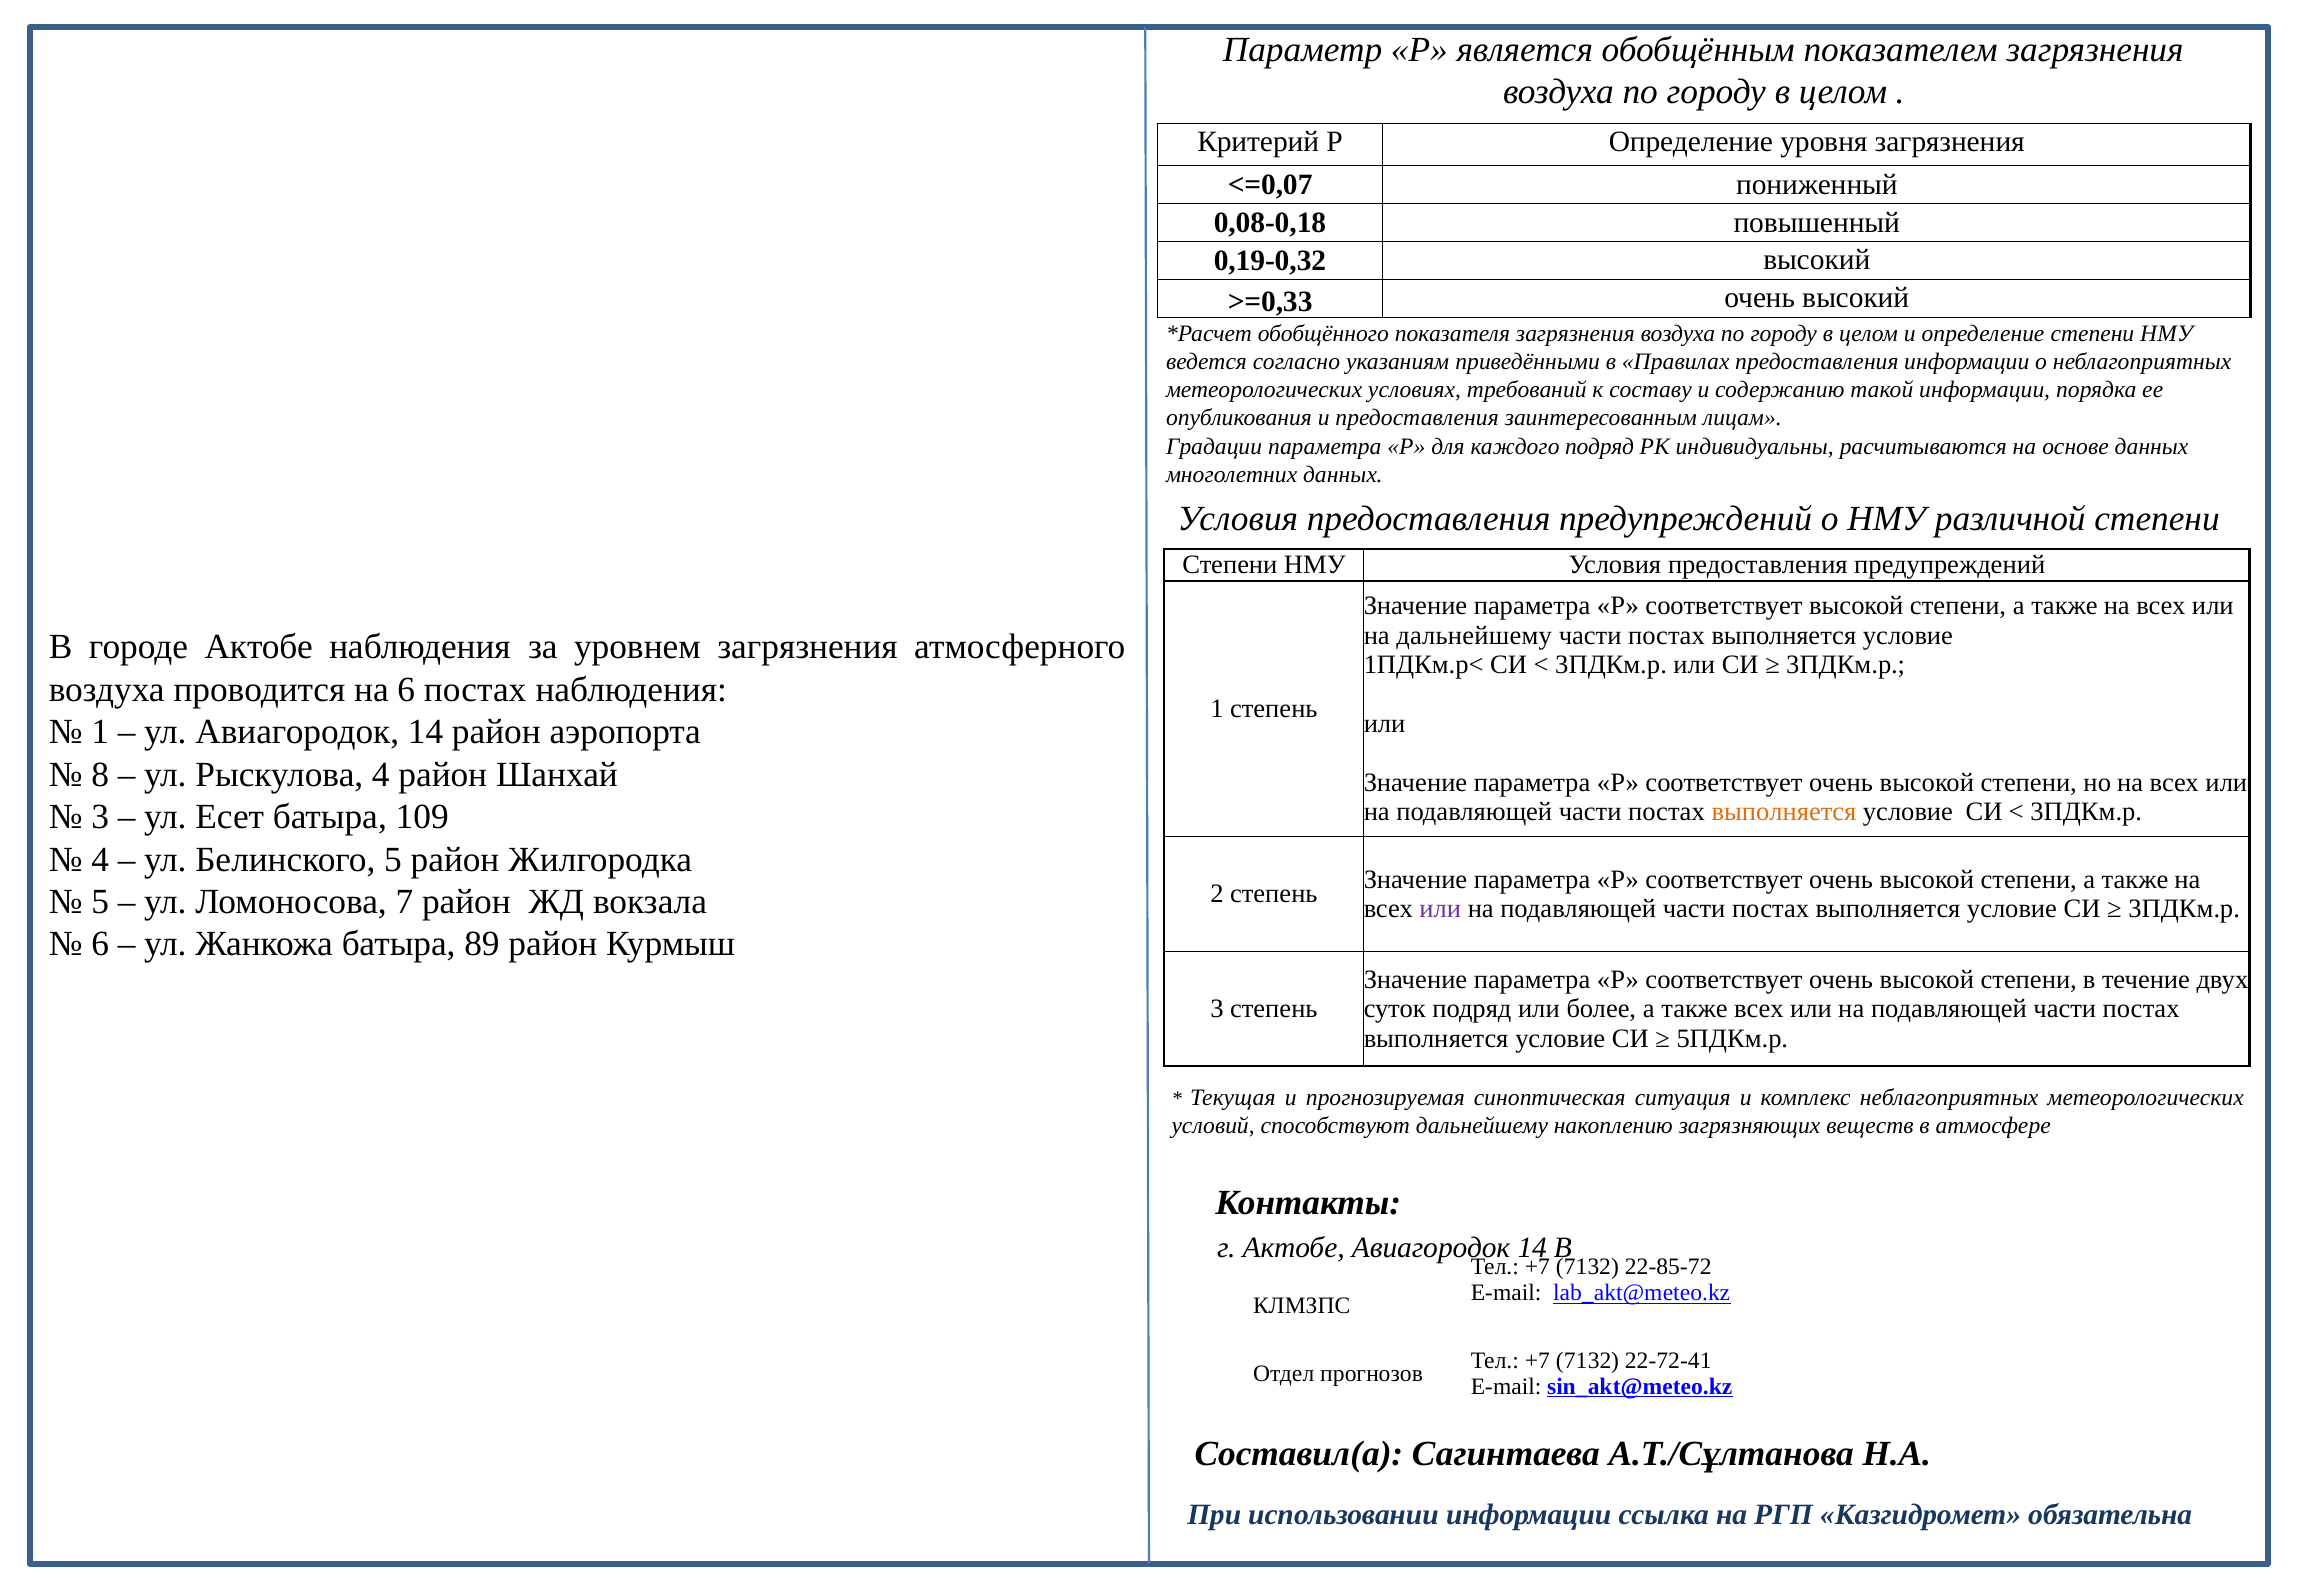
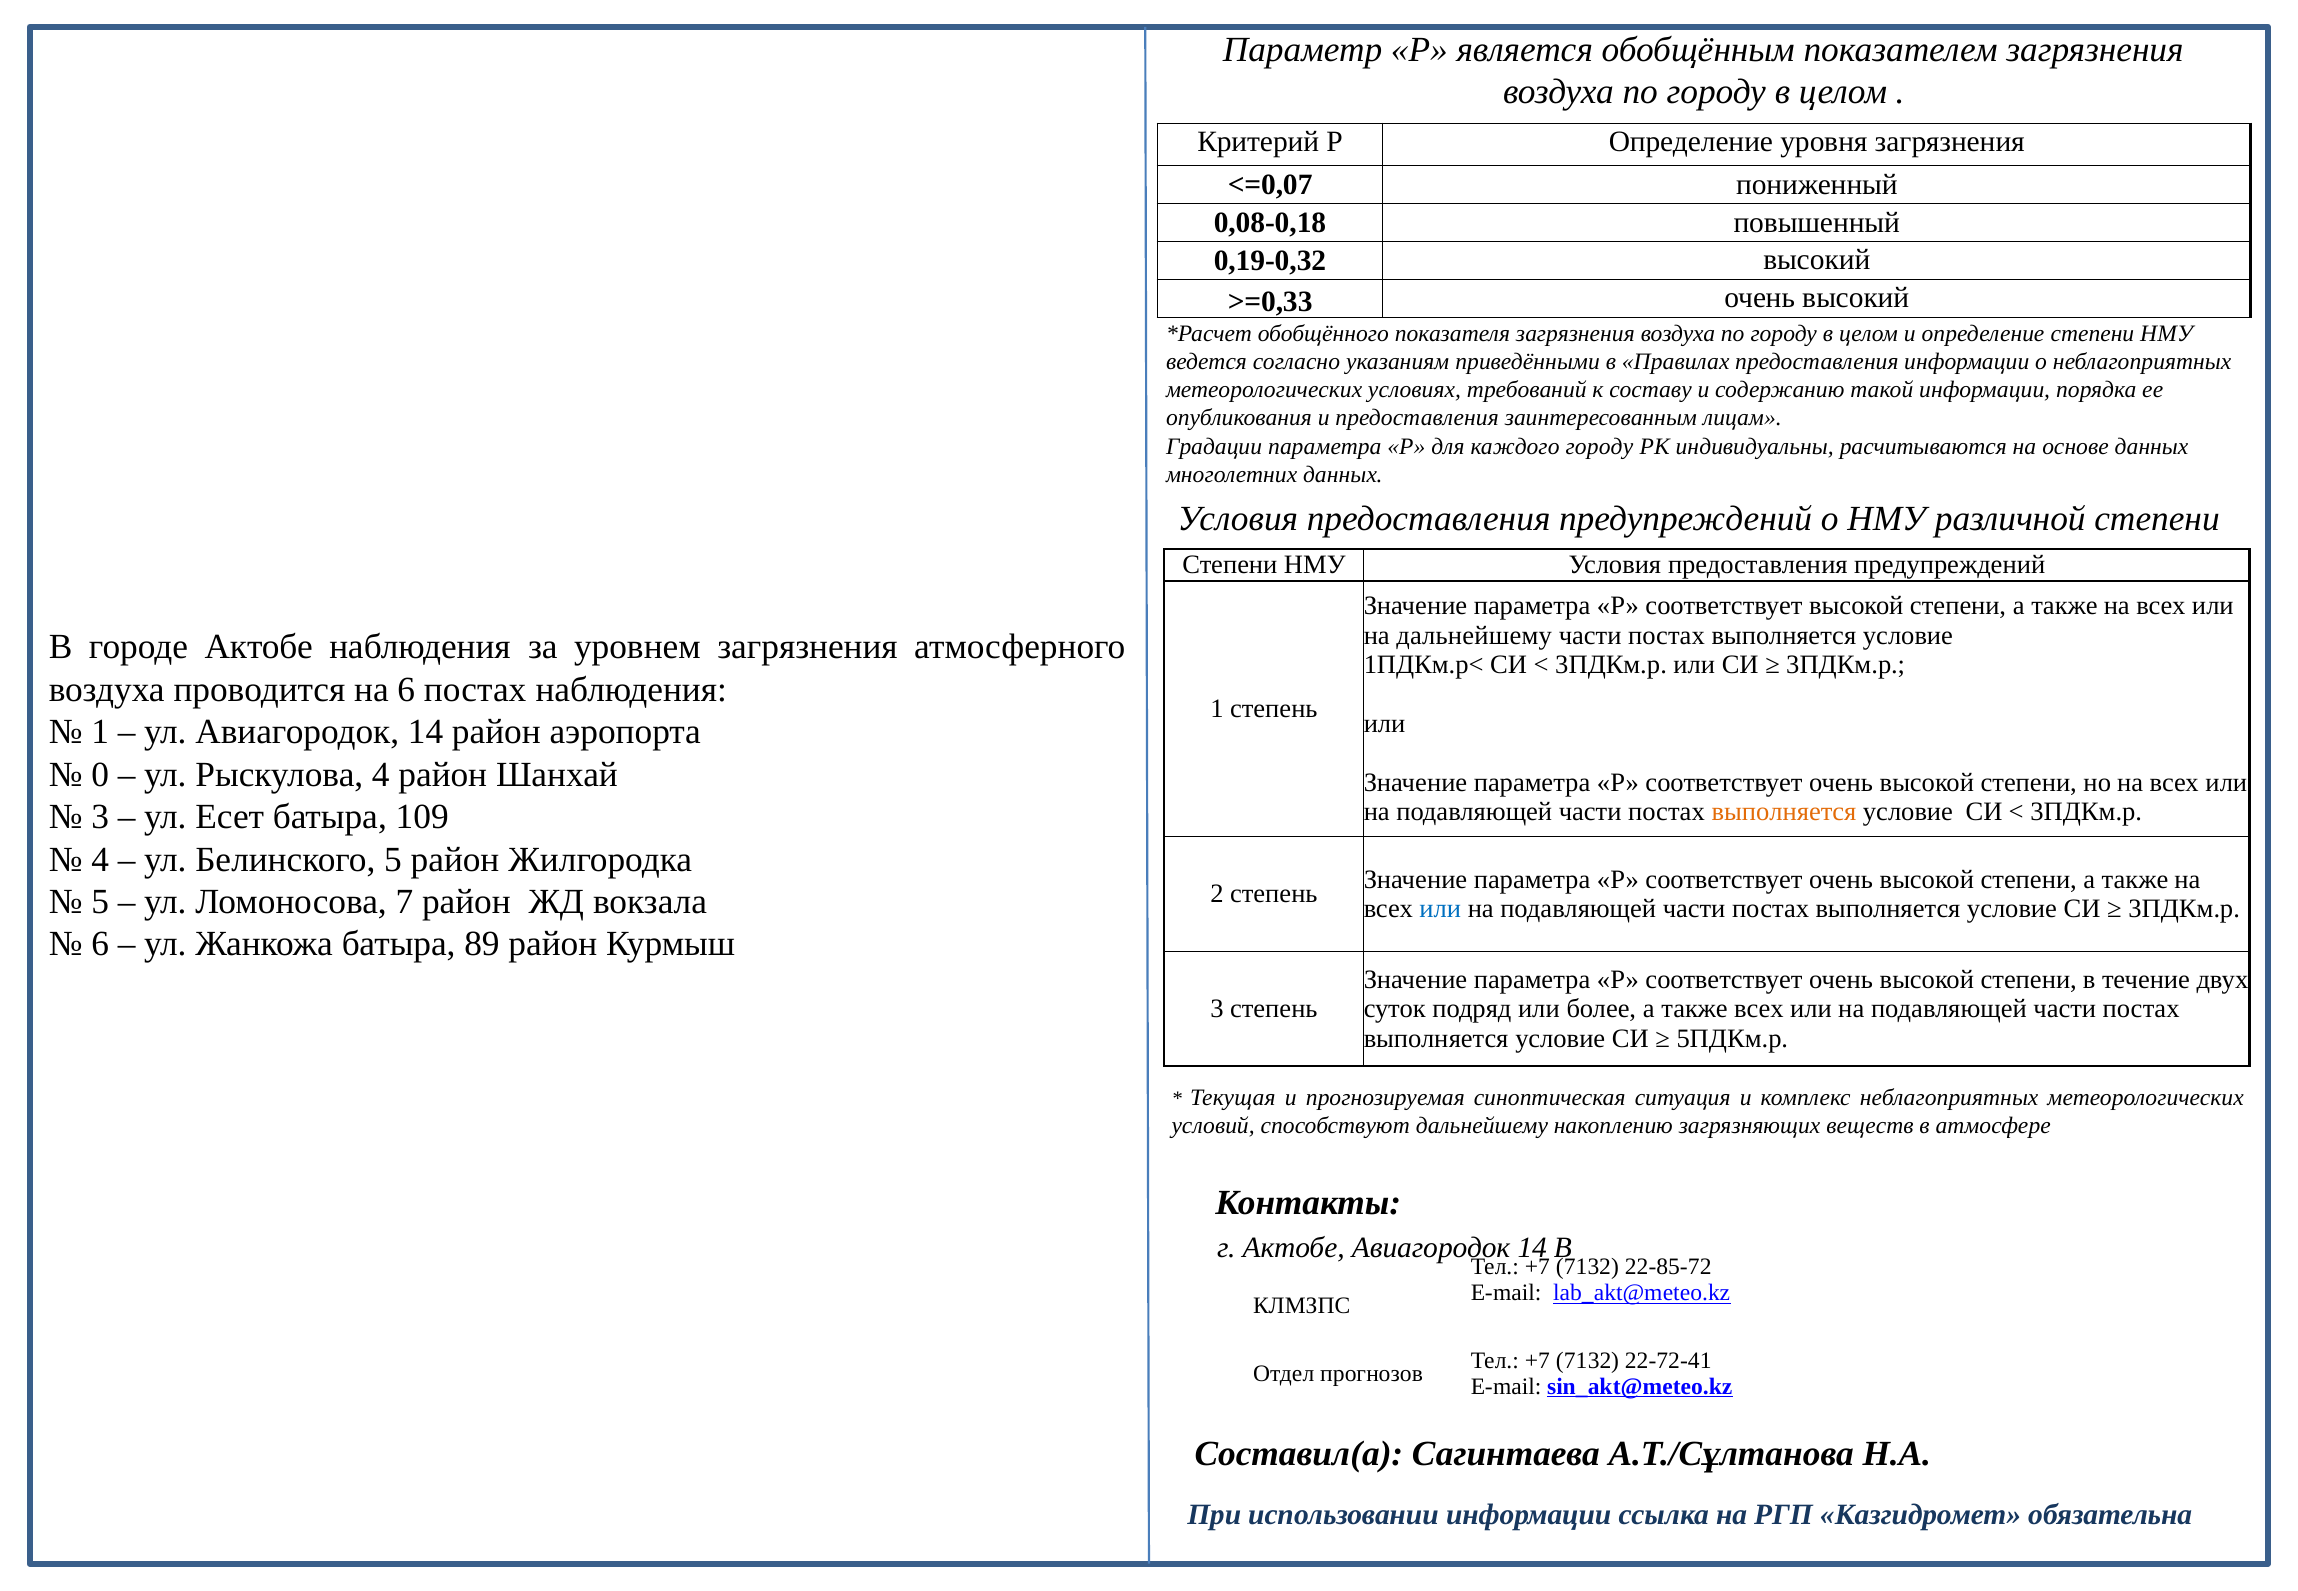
каждого подряд: подряд -> городу
8: 8 -> 0
или at (1440, 909) colour: purple -> blue
